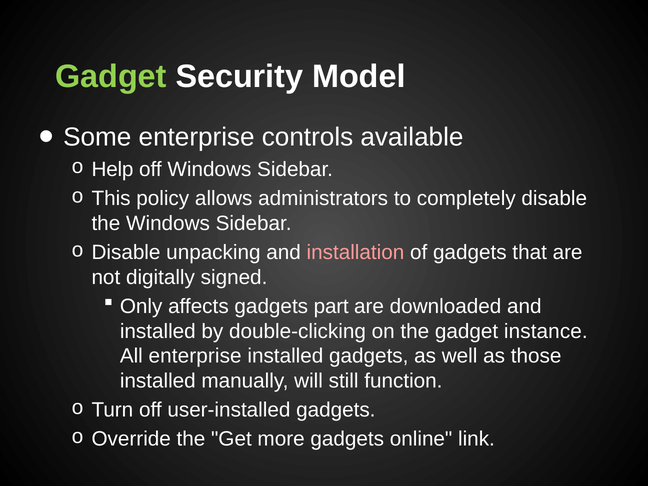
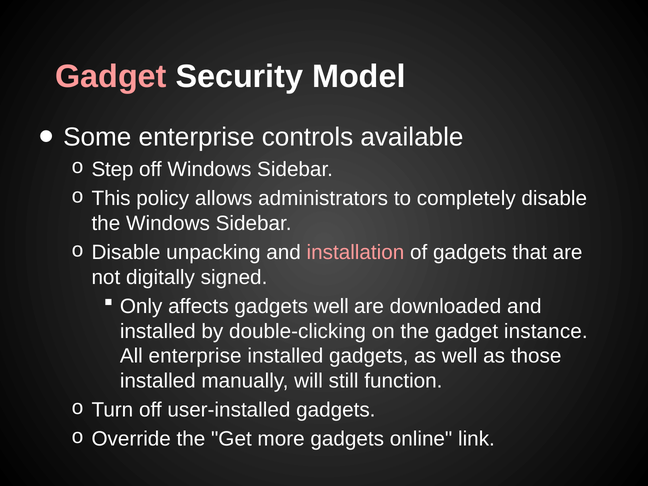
Gadget at (111, 77) colour: light green -> pink
Help: Help -> Step
gadgets part: part -> well
